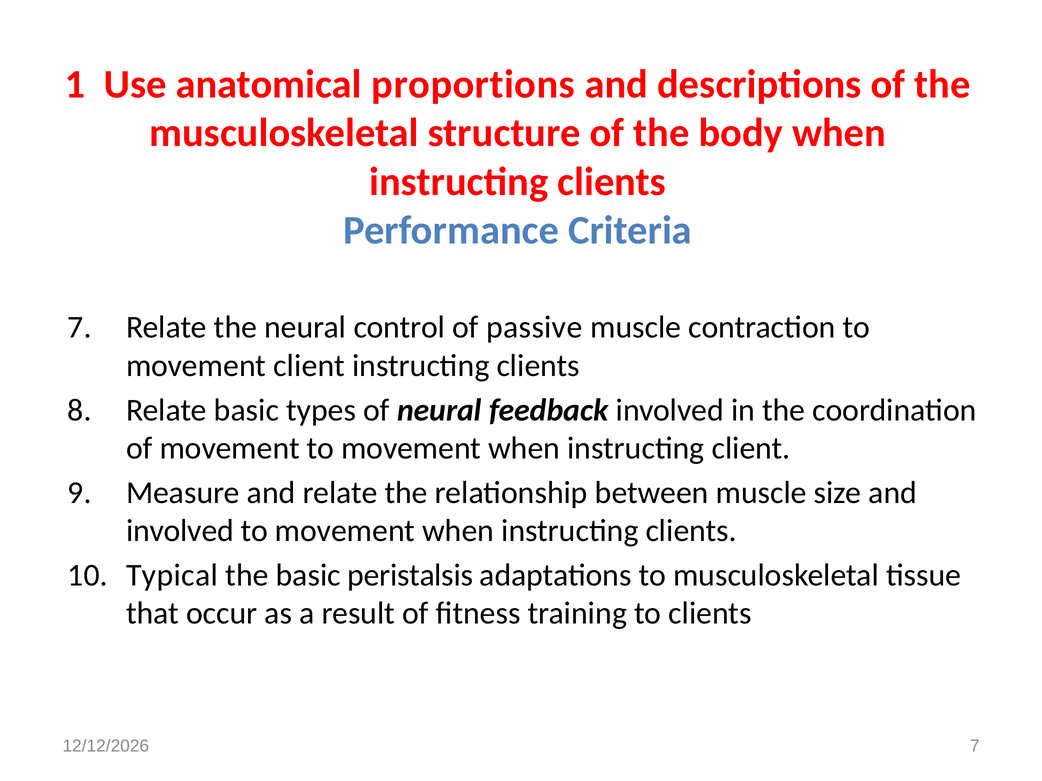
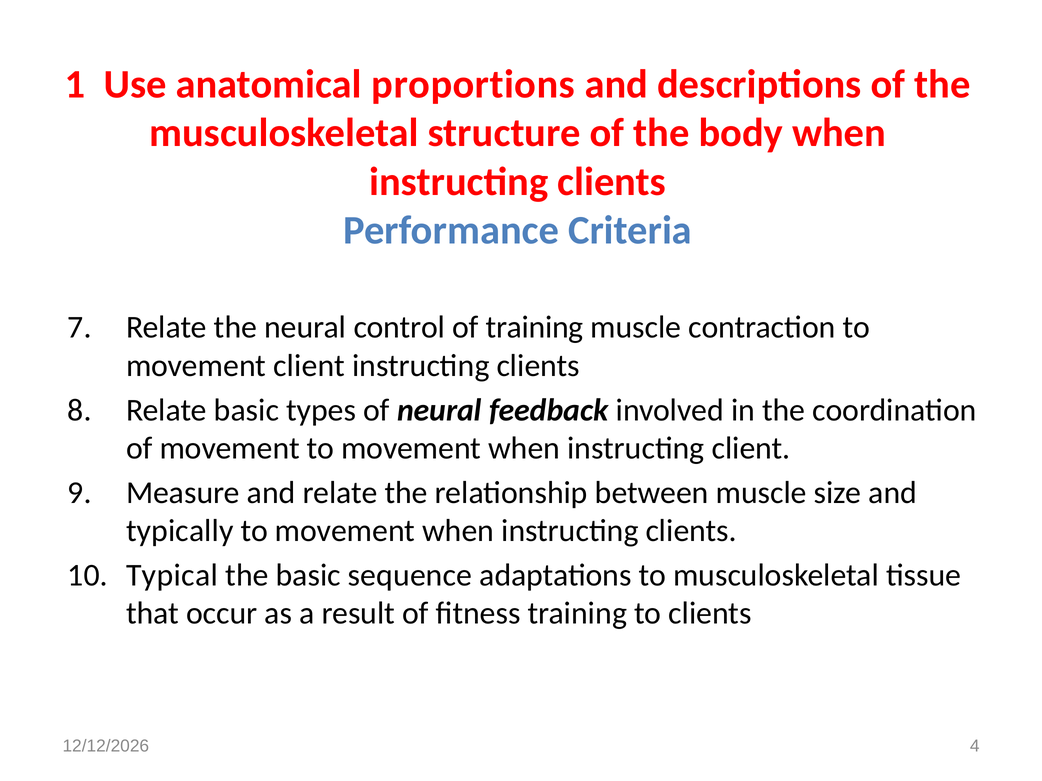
of passive: passive -> training
involved at (180, 531): involved -> typically
peristalsis: peristalsis -> sequence
7 at (975, 746): 7 -> 4
